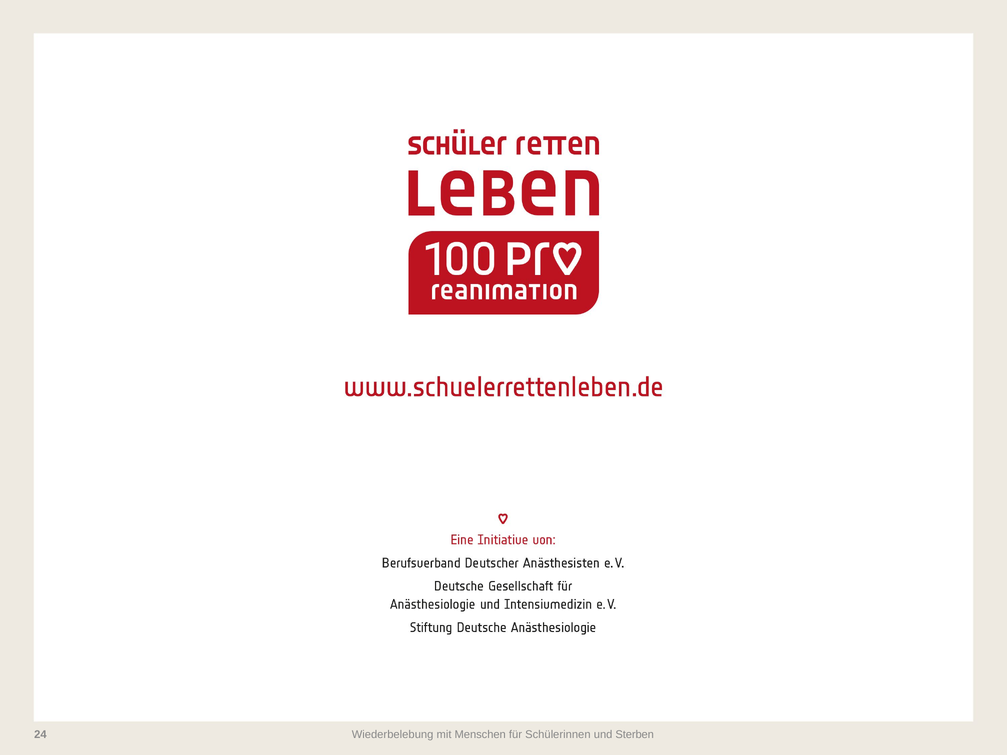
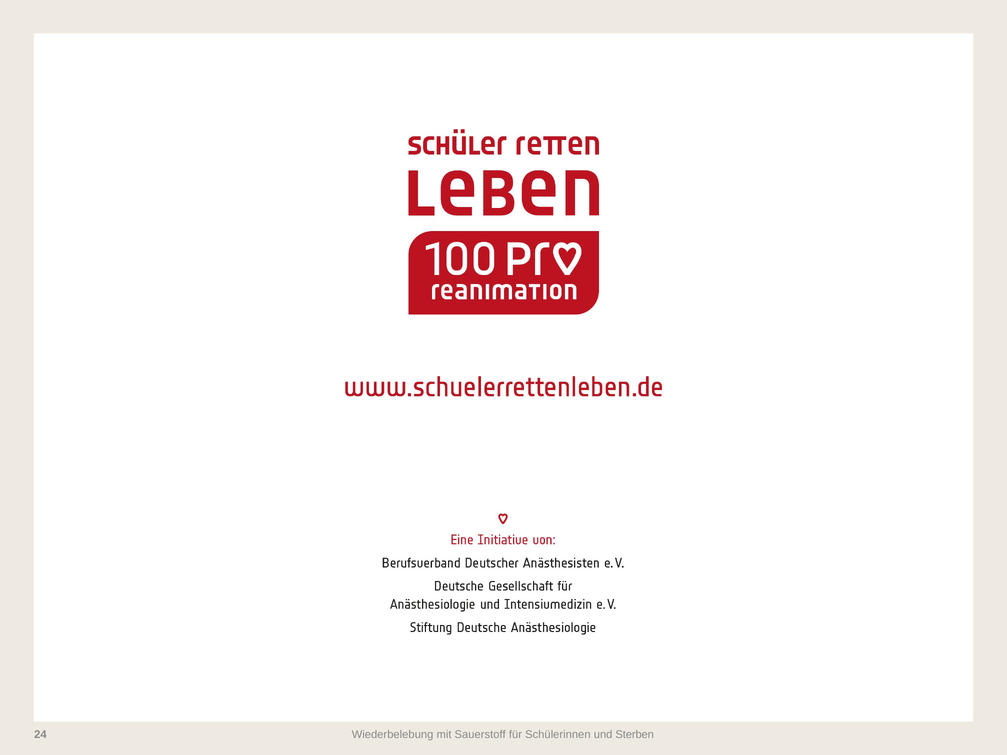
Menschen: Menschen -> Sauerstoff
